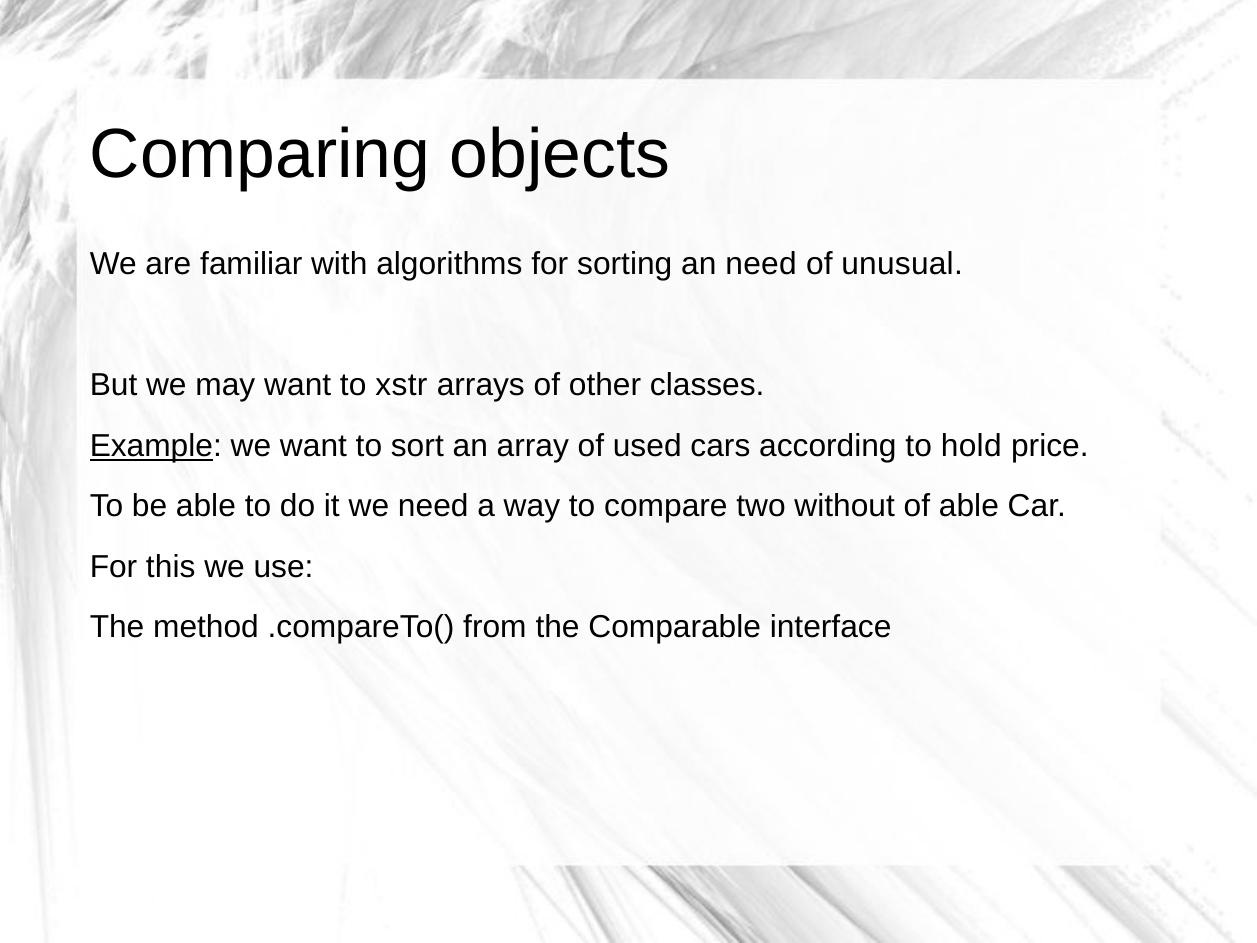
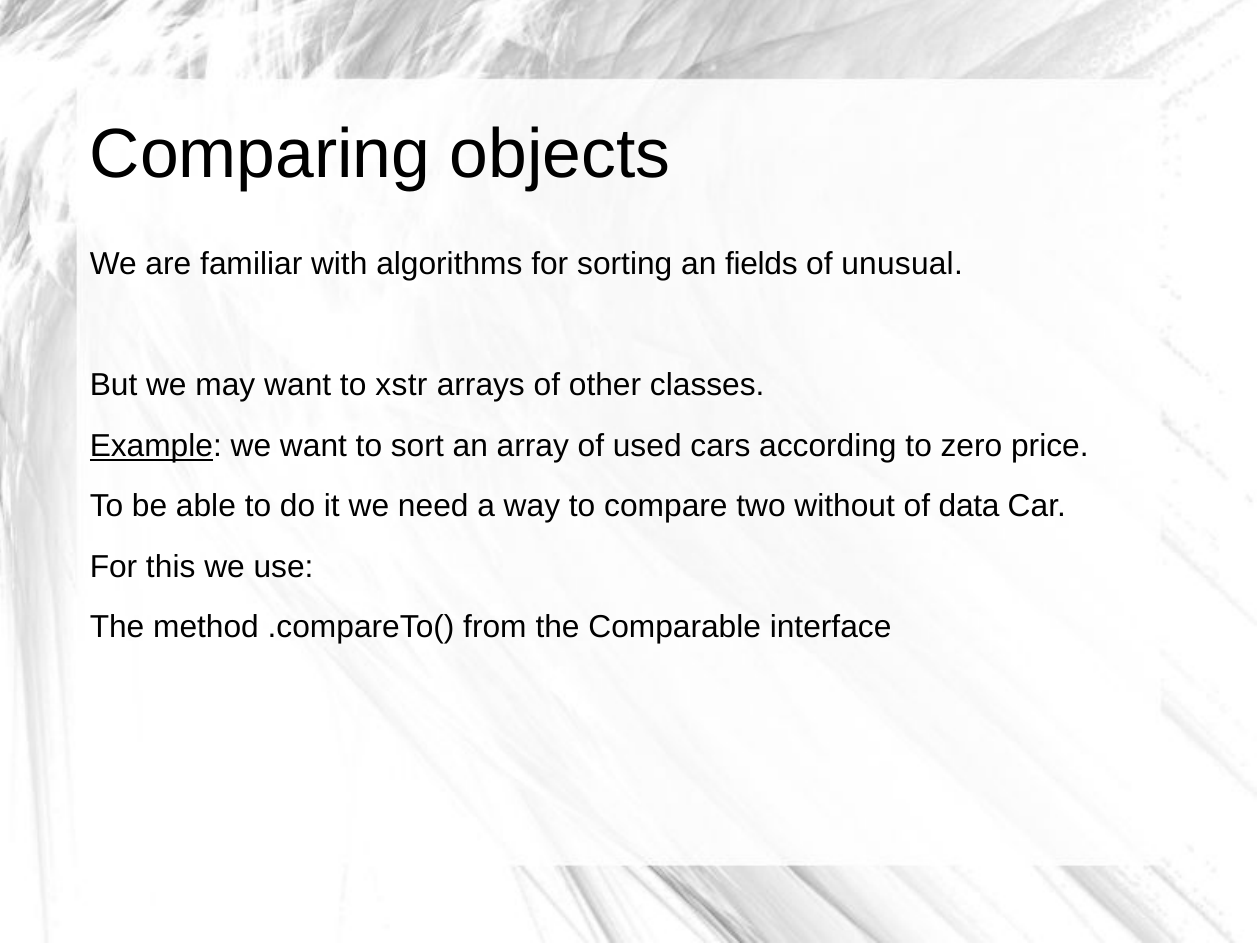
an need: need -> fields
hold: hold -> zero
of able: able -> data
